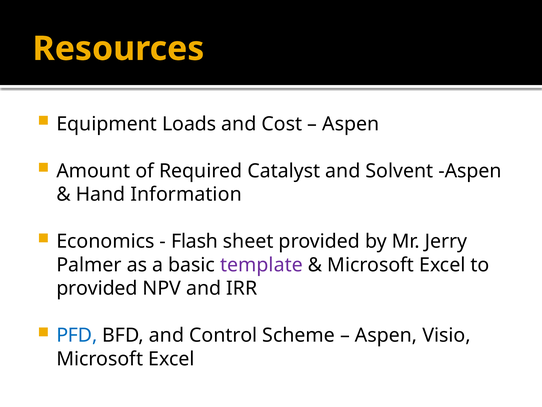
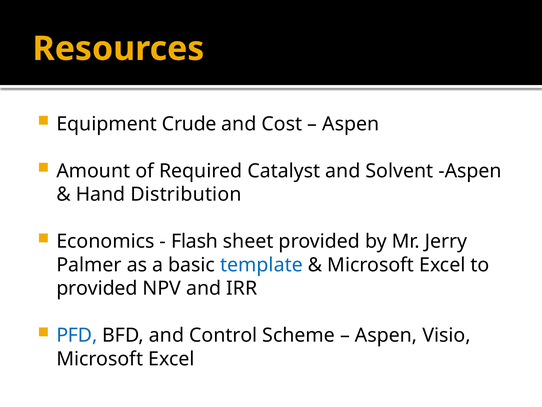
Loads: Loads -> Crude
Information: Information -> Distribution
template colour: purple -> blue
